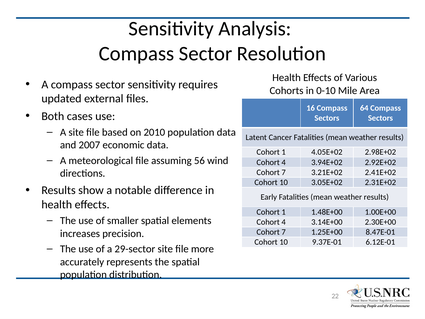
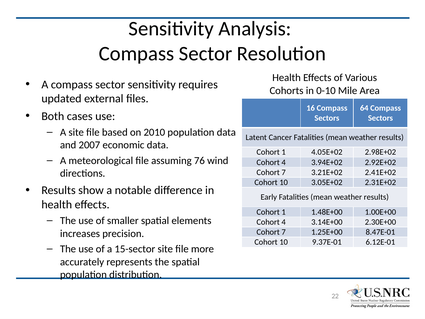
56: 56 -> 76
29-sector: 29-sector -> 15-sector
